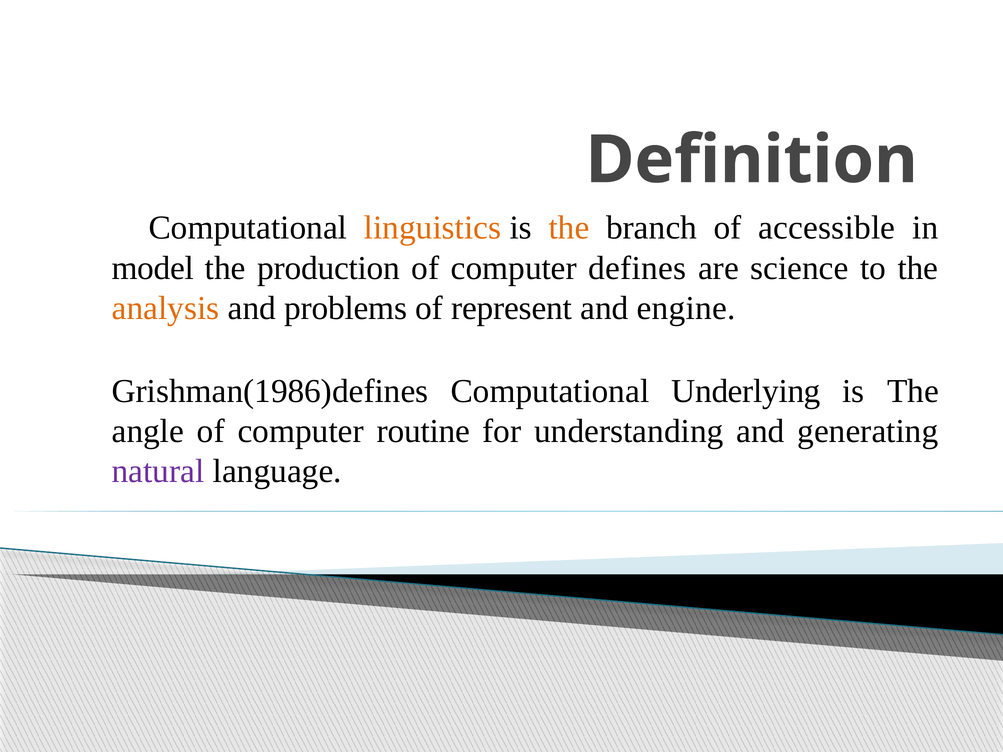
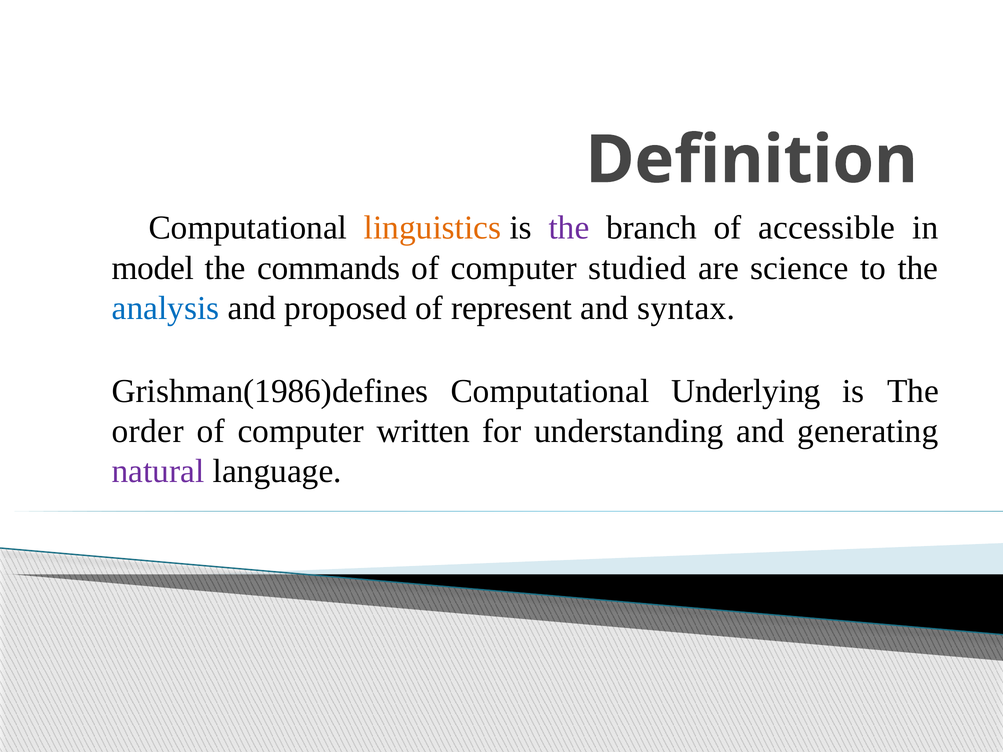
the at (569, 228) colour: orange -> purple
production: production -> commands
defines: defines -> studied
analysis colour: orange -> blue
problems: problems -> proposed
engine: engine -> syntax
angle: angle -> order
routine: routine -> written
